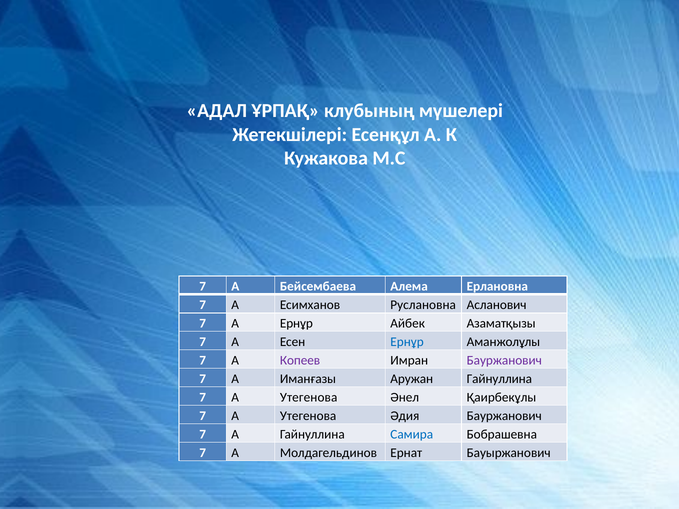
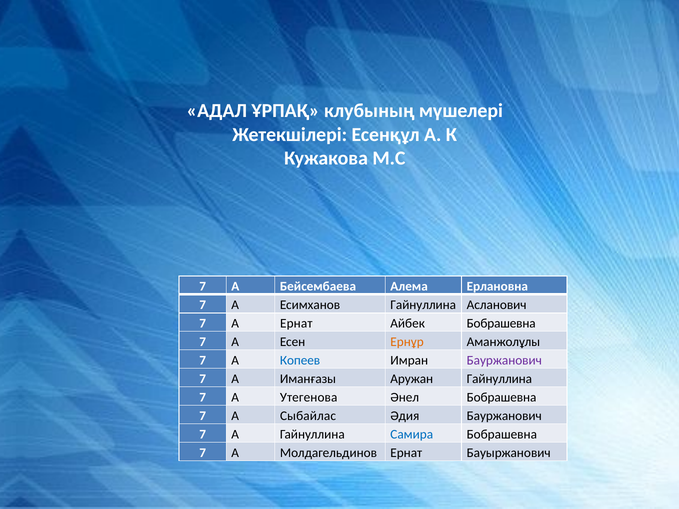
Есимханов Руслановна: Руслановна -> Гайнуллина
А Ернұр: Ернұр -> Ернат
Айбек Азаматқызы: Азаматқызы -> Бобрашевна
Ернұр at (407, 342) colour: blue -> orange
Копеев colour: purple -> blue
Әнел Қаирбекұлы: Қаирбекұлы -> Бобрашевна
Утегенова at (308, 416): Утегенова -> Сыбайлас
